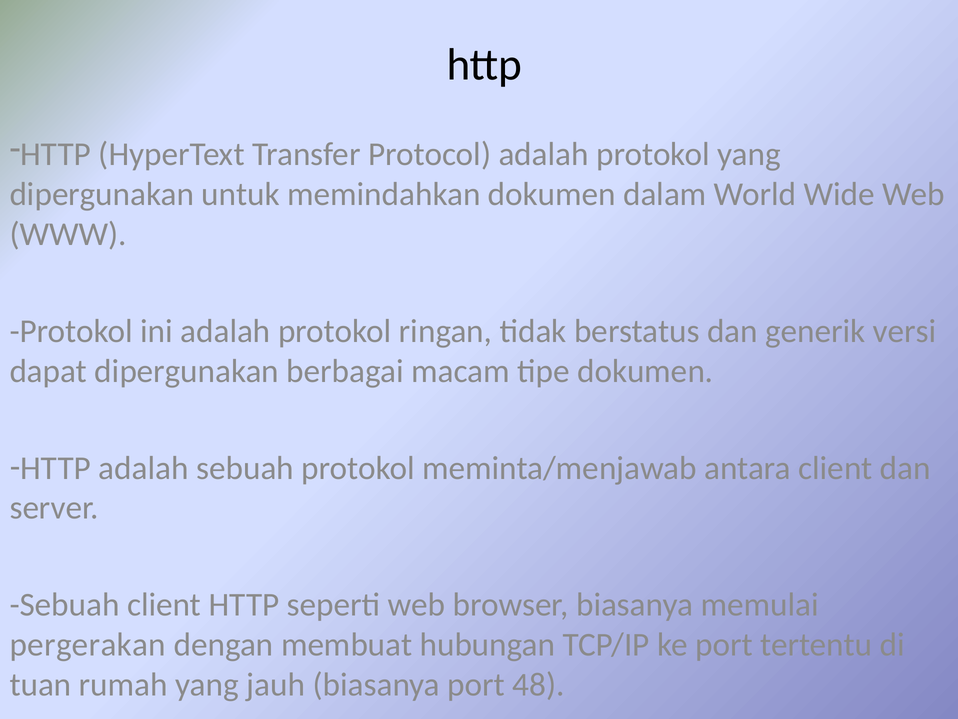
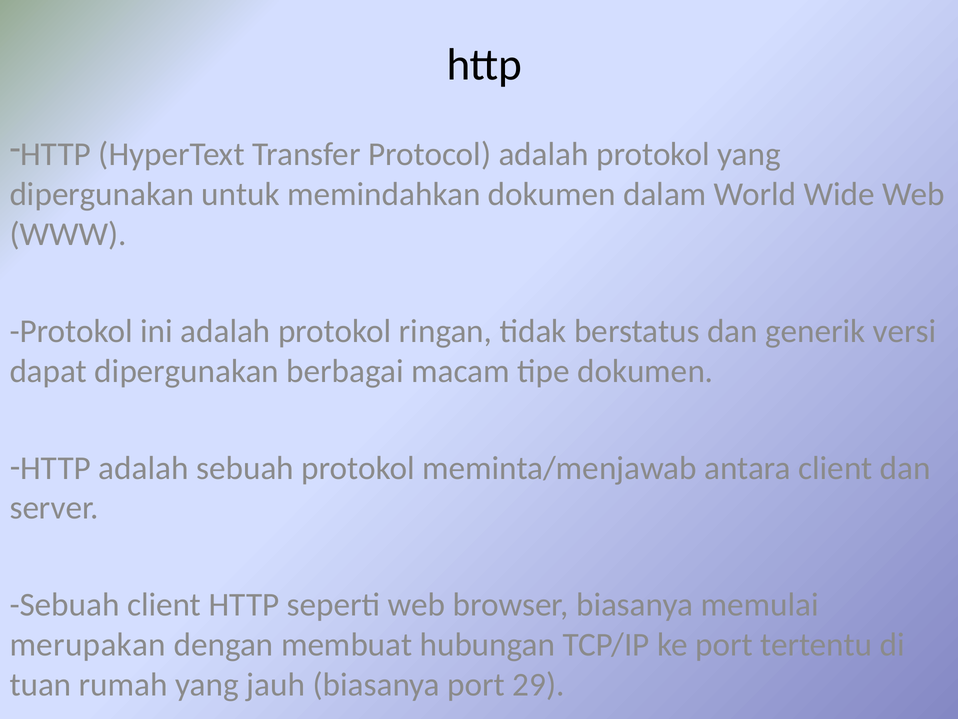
pergerakan: pergerakan -> merupakan
48: 48 -> 29
